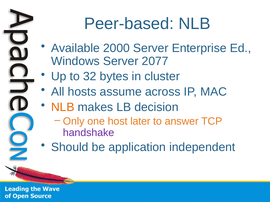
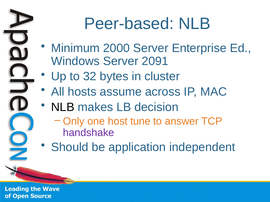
Available: Available -> Minimum
2077: 2077 -> 2091
NLB at (63, 107) colour: orange -> black
later: later -> tune
